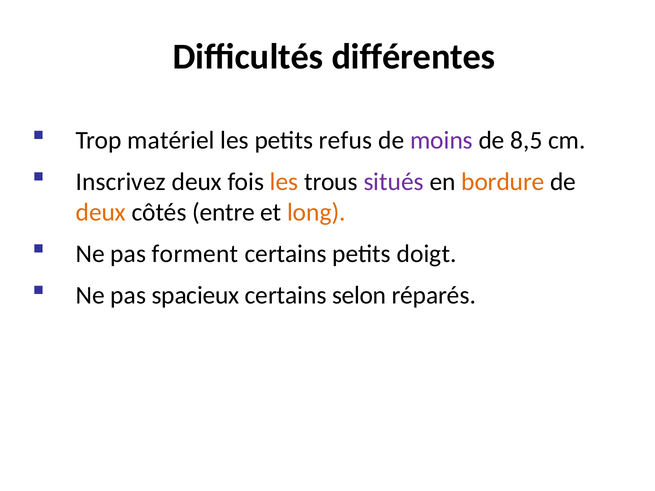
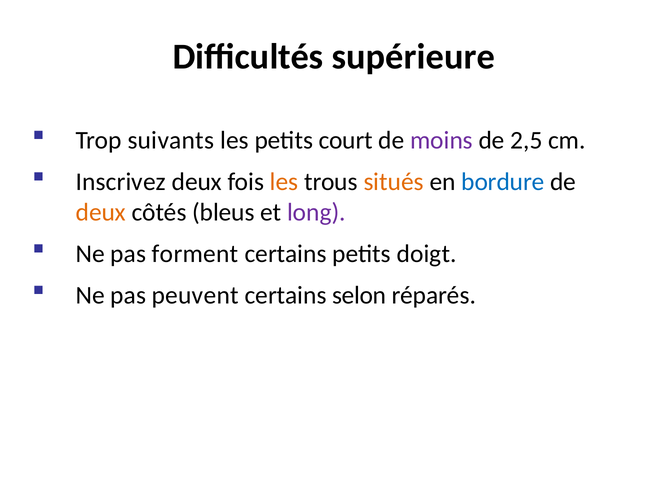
différentes: différentes -> supérieure
matériel: matériel -> suivants
refus: refus -> court
8,5: 8,5 -> 2,5
situés colour: purple -> orange
bordure colour: orange -> blue
entre: entre -> bleus
long colour: orange -> purple
spacieux: spacieux -> peuvent
